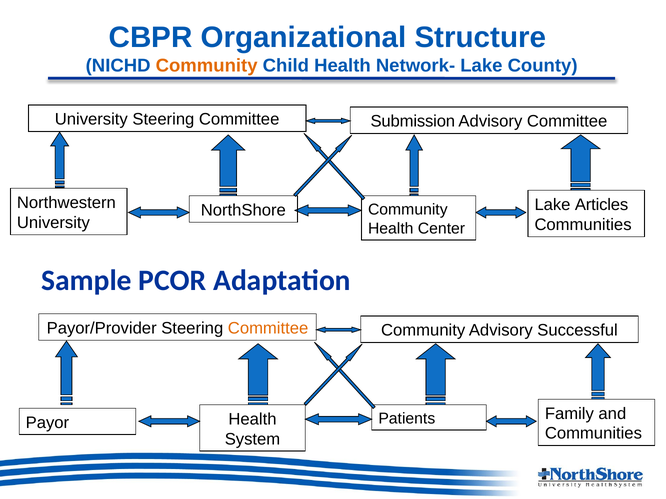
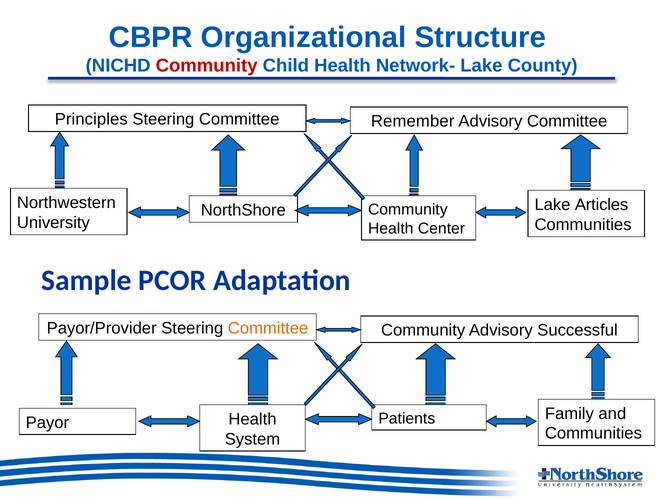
Community at (207, 66) colour: orange -> red
University at (91, 120): University -> Principles
Submission: Submission -> Remember
